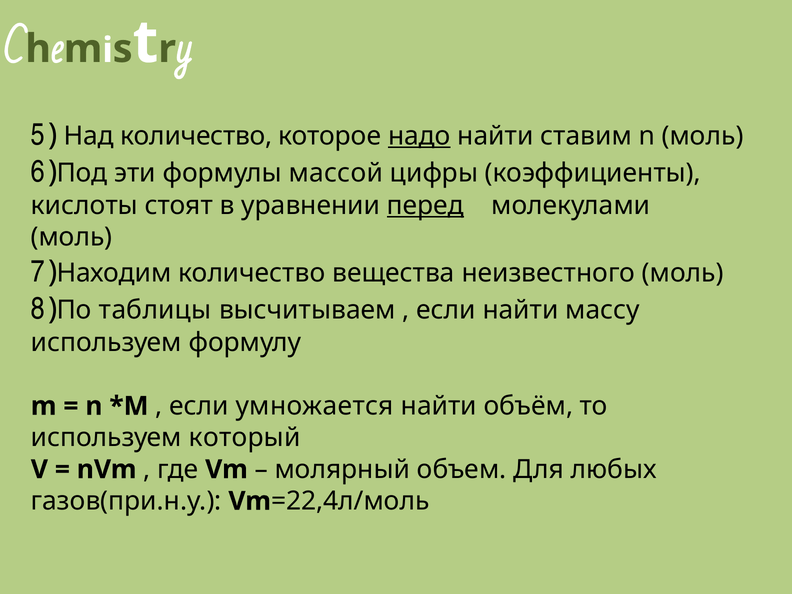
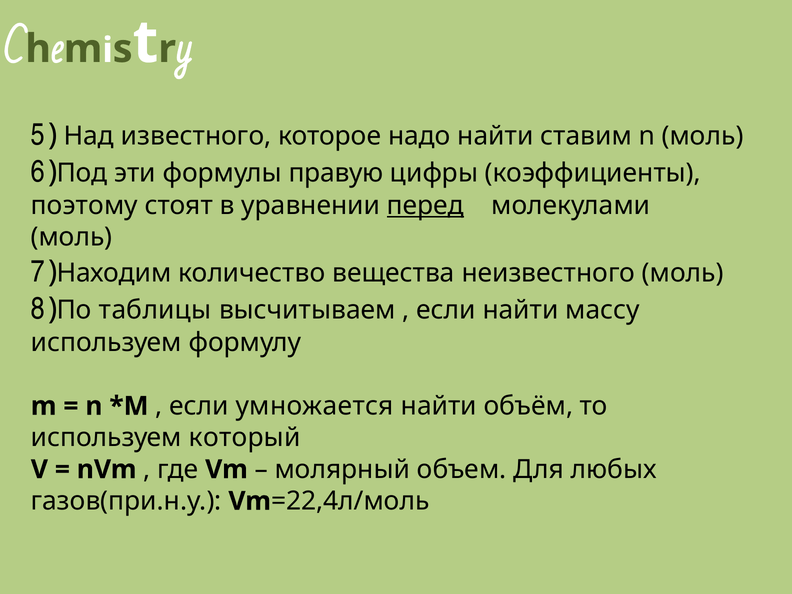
Над количество: количество -> известного
надо underline: present -> none
массой: массой -> правую
кислоты: кислоты -> поэтому
